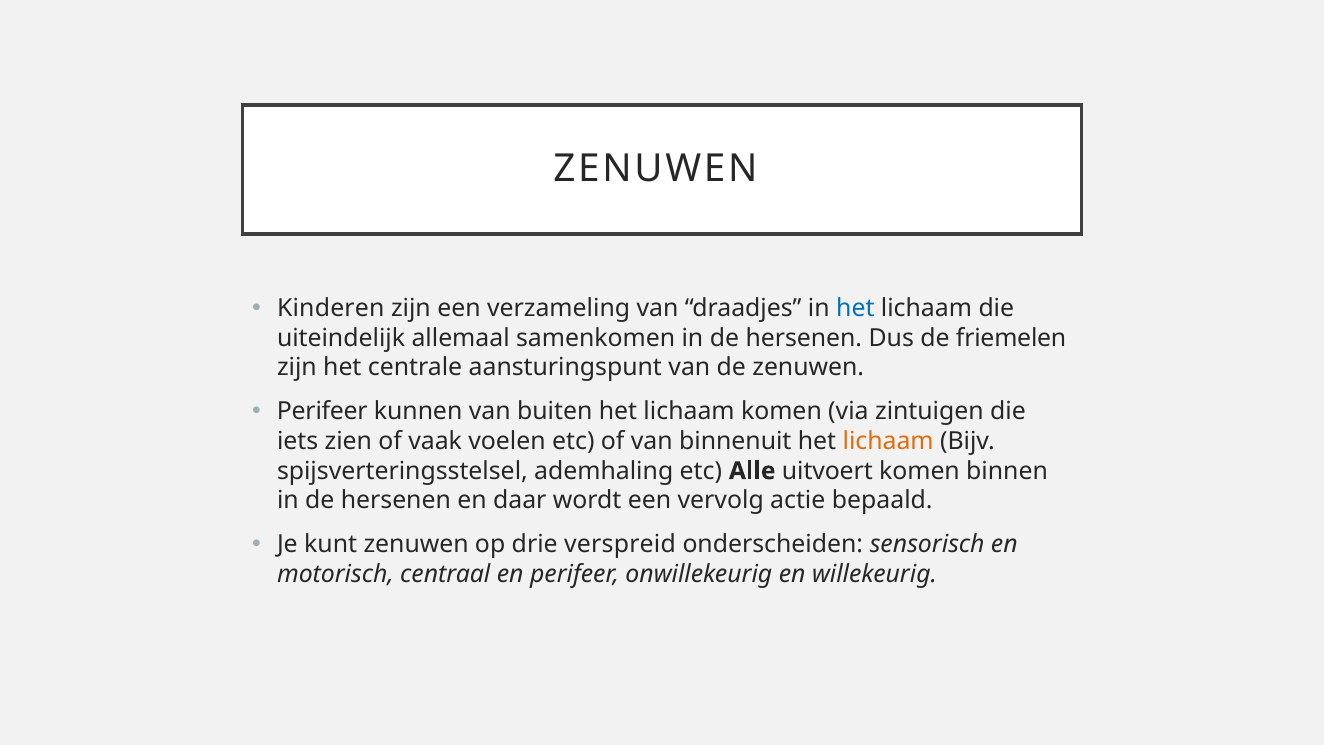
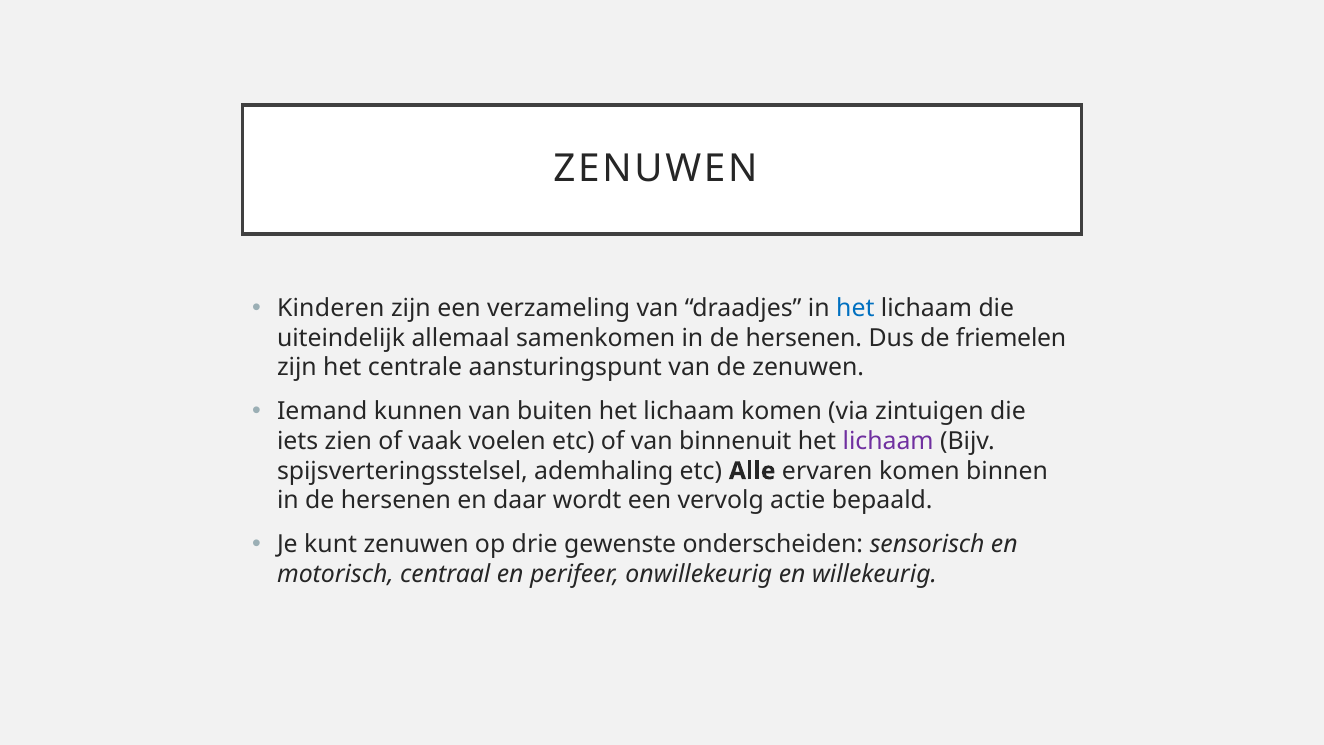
Perifeer at (322, 411): Perifeer -> Iemand
lichaam at (888, 441) colour: orange -> purple
uitvoert: uitvoert -> ervaren
verspreid: verspreid -> gewenste
